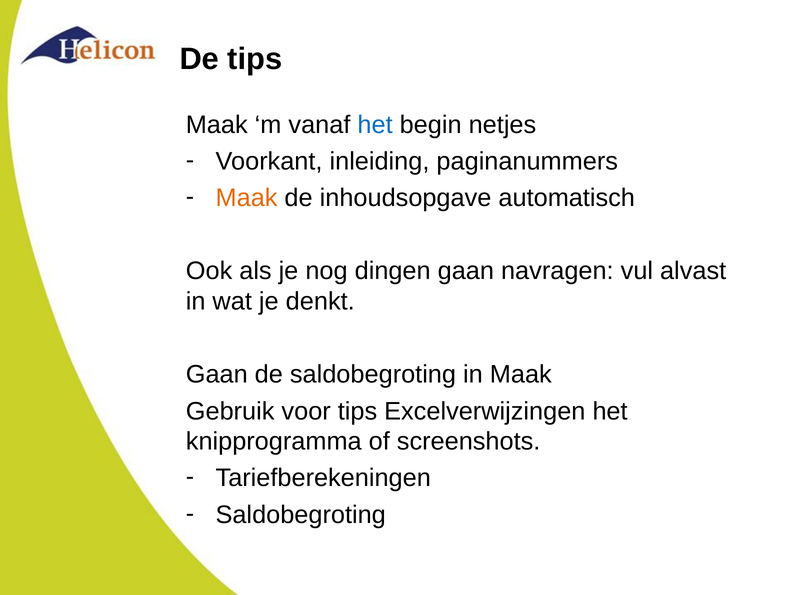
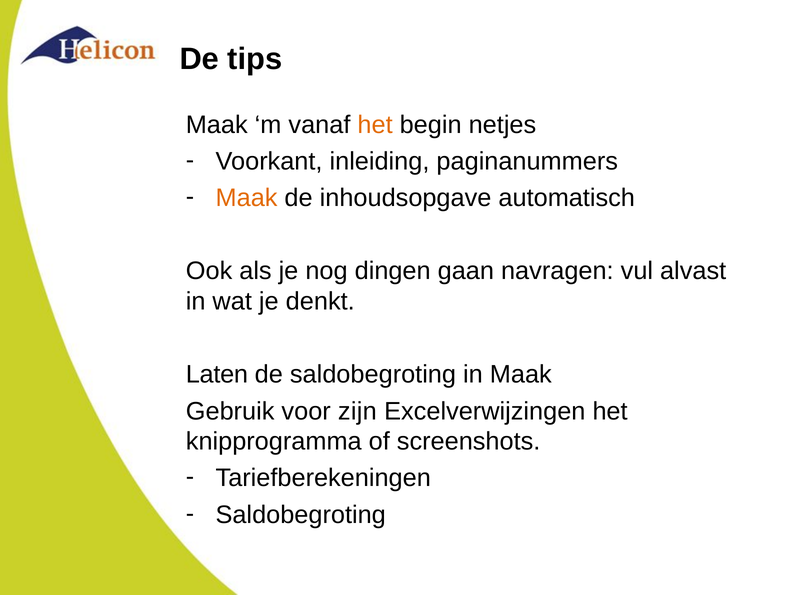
het at (375, 125) colour: blue -> orange
Gaan at (217, 374): Gaan -> Laten
voor tips: tips -> zijn
